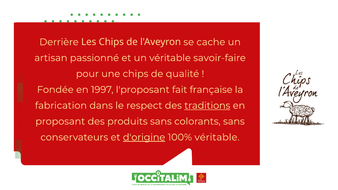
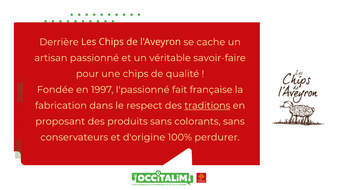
l'proposant: l'proposant -> l'passionné
d'origine underline: present -> none
100% véritable: véritable -> perdurer
